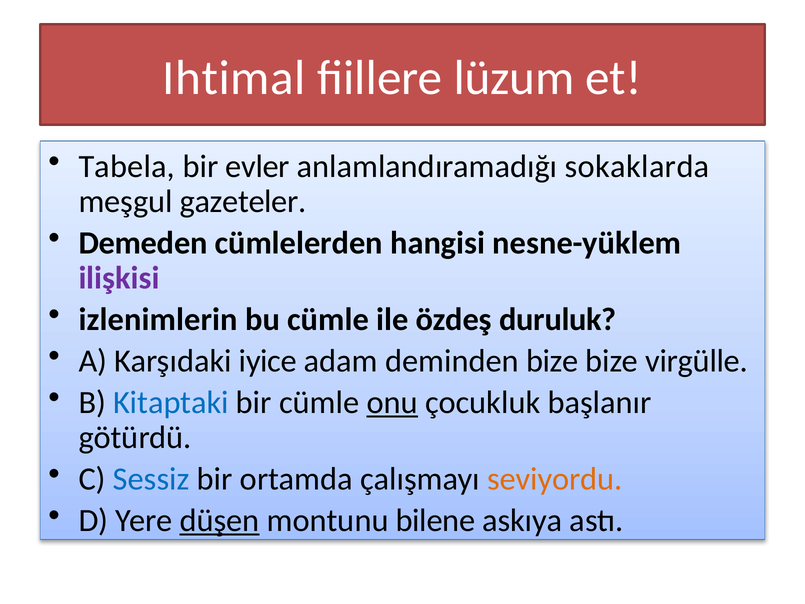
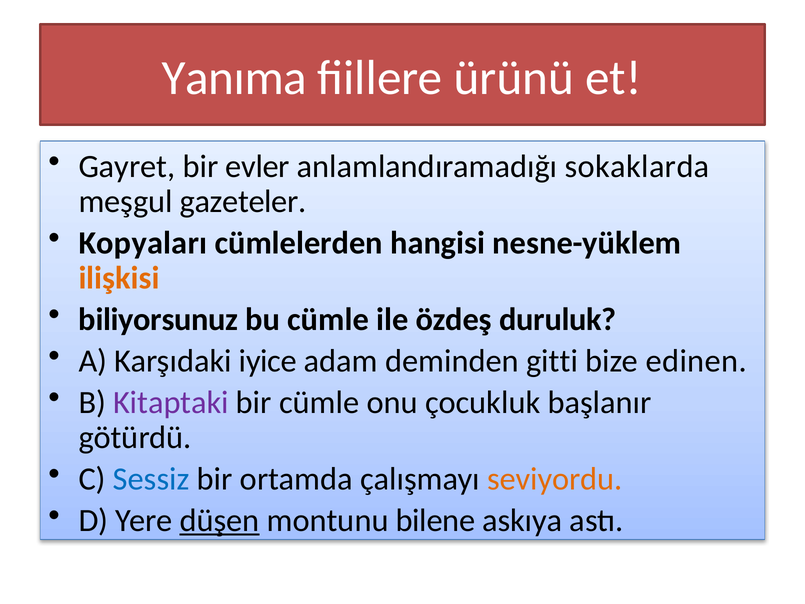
Ihtimal: Ihtimal -> Yanıma
lüzum: lüzum -> ürünü
Tabela: Tabela -> Gayret
Demeden: Demeden -> Kopyaları
ilişkisi colour: purple -> orange
izlenimlerin: izlenimlerin -> biliyorsunuz
deminden bize: bize -> gitti
virgülle: virgülle -> edinen
Kitaptaki colour: blue -> purple
onu underline: present -> none
